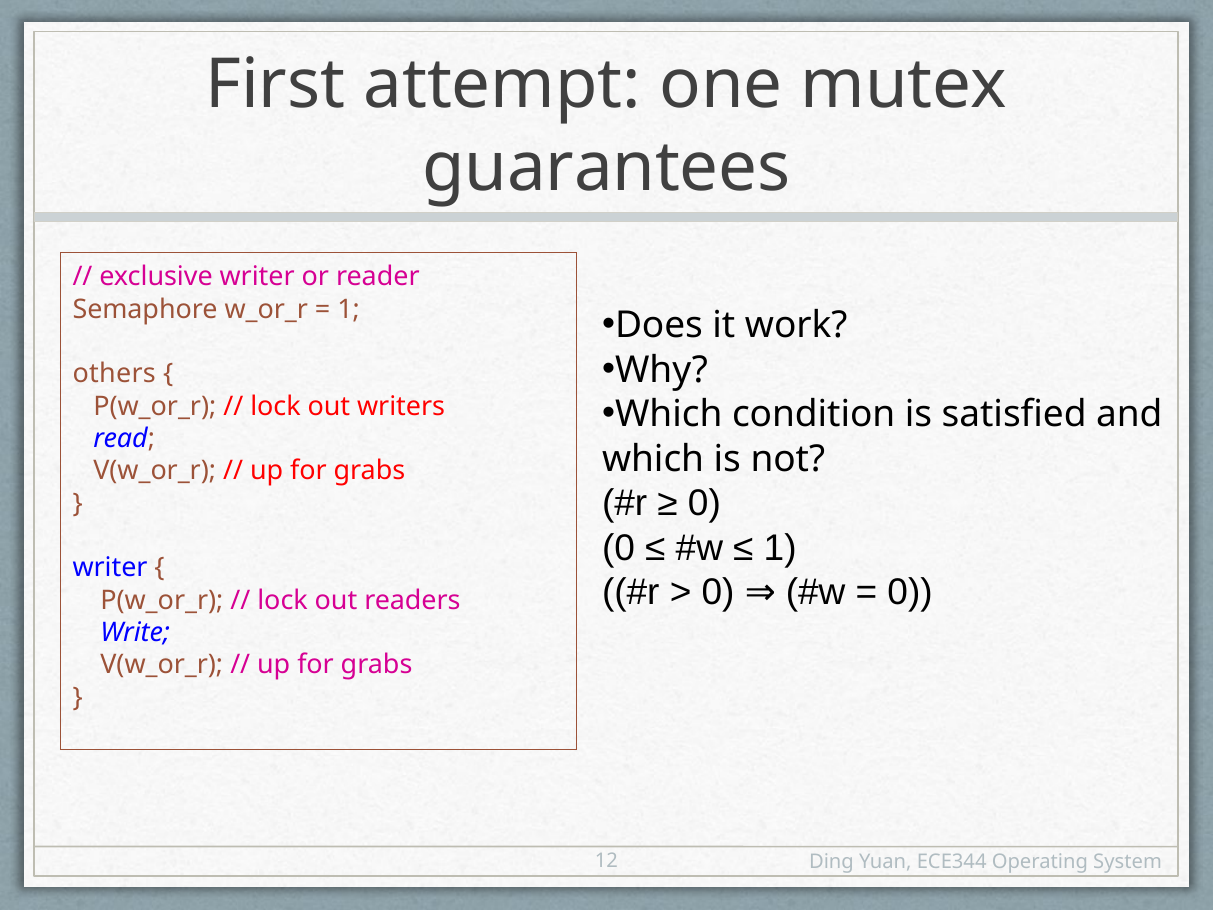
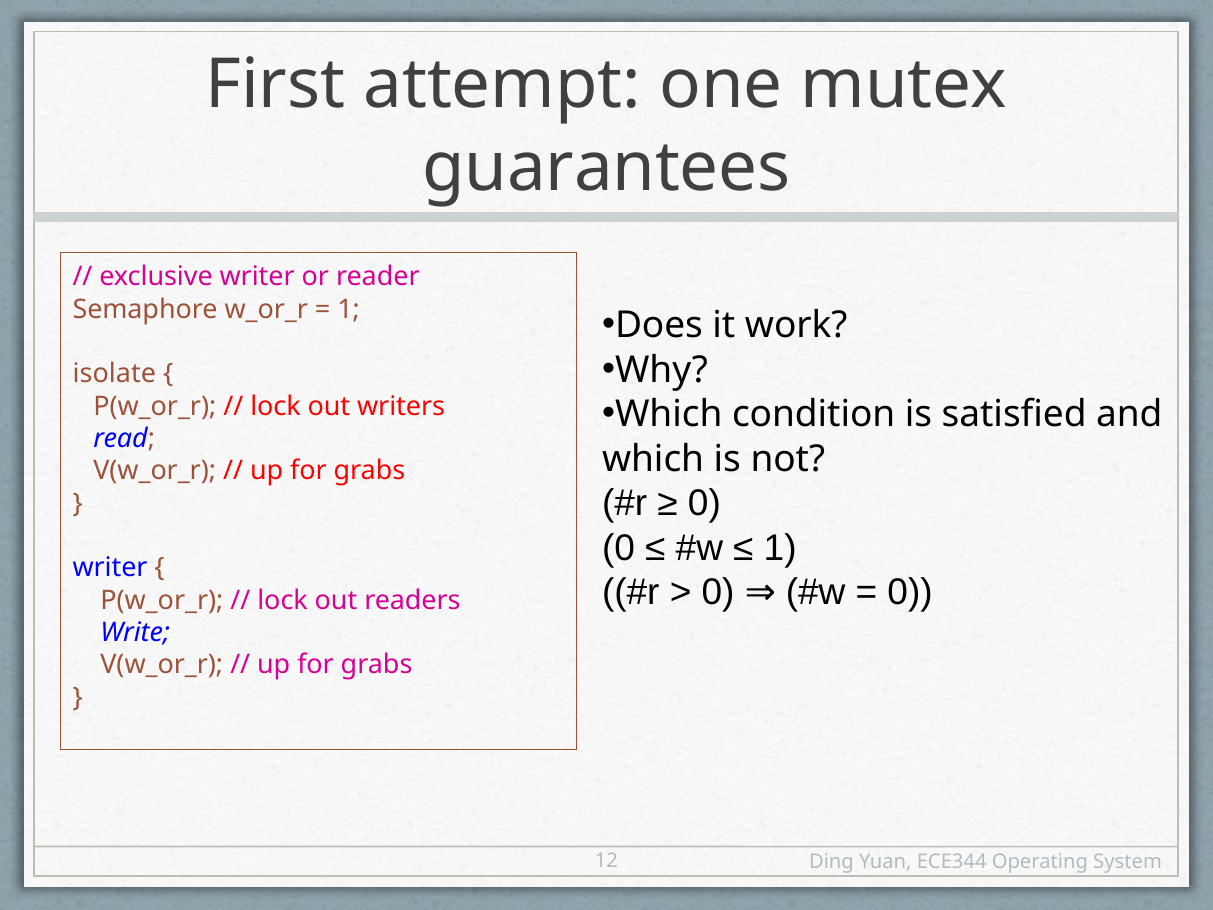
others: others -> isolate
